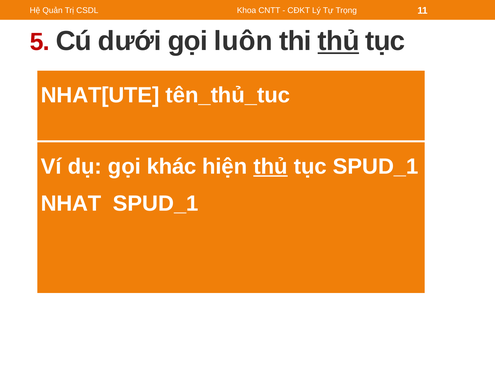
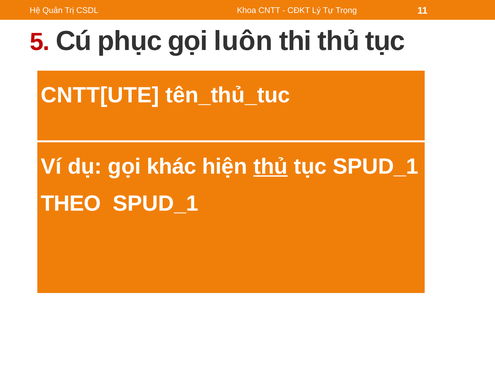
dưới: dưới -> phục
thủ at (339, 41) underline: present -> none
NHAT[UTE: NHAT[UTE -> CNTT[UTE
NHAT: NHAT -> THEO
